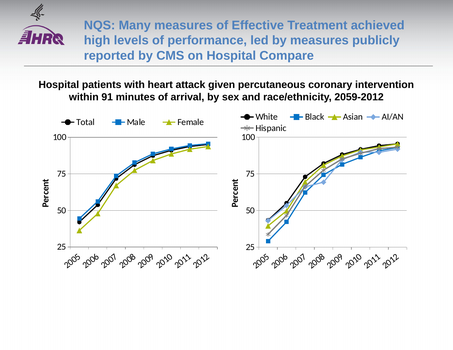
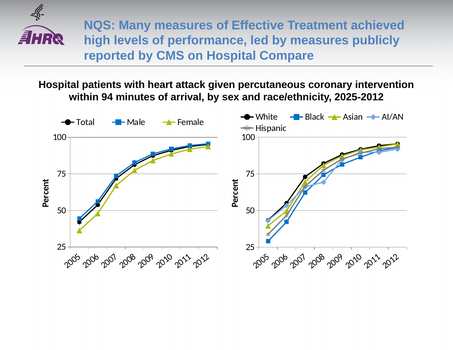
91: 91 -> 94
2059-2012: 2059-2012 -> 2025-2012
